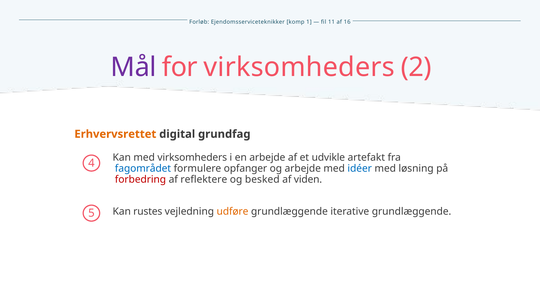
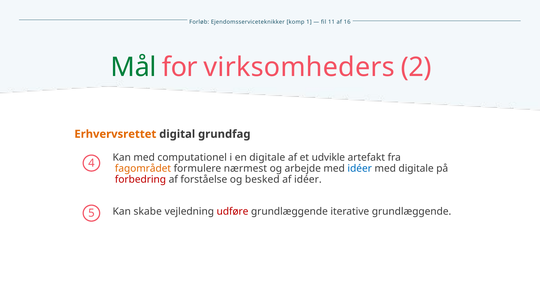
Mål colour: purple -> green
med virksomheders: virksomheders -> computationel
en arbejde: arbejde -> digitale
fagområdet colour: blue -> orange
opfanger: opfanger -> nærmest
med løsning: løsning -> digitale
reflektere: reflektere -> forståelse
af viden: viden -> idéer
rustes: rustes -> skabe
udføre colour: orange -> red
